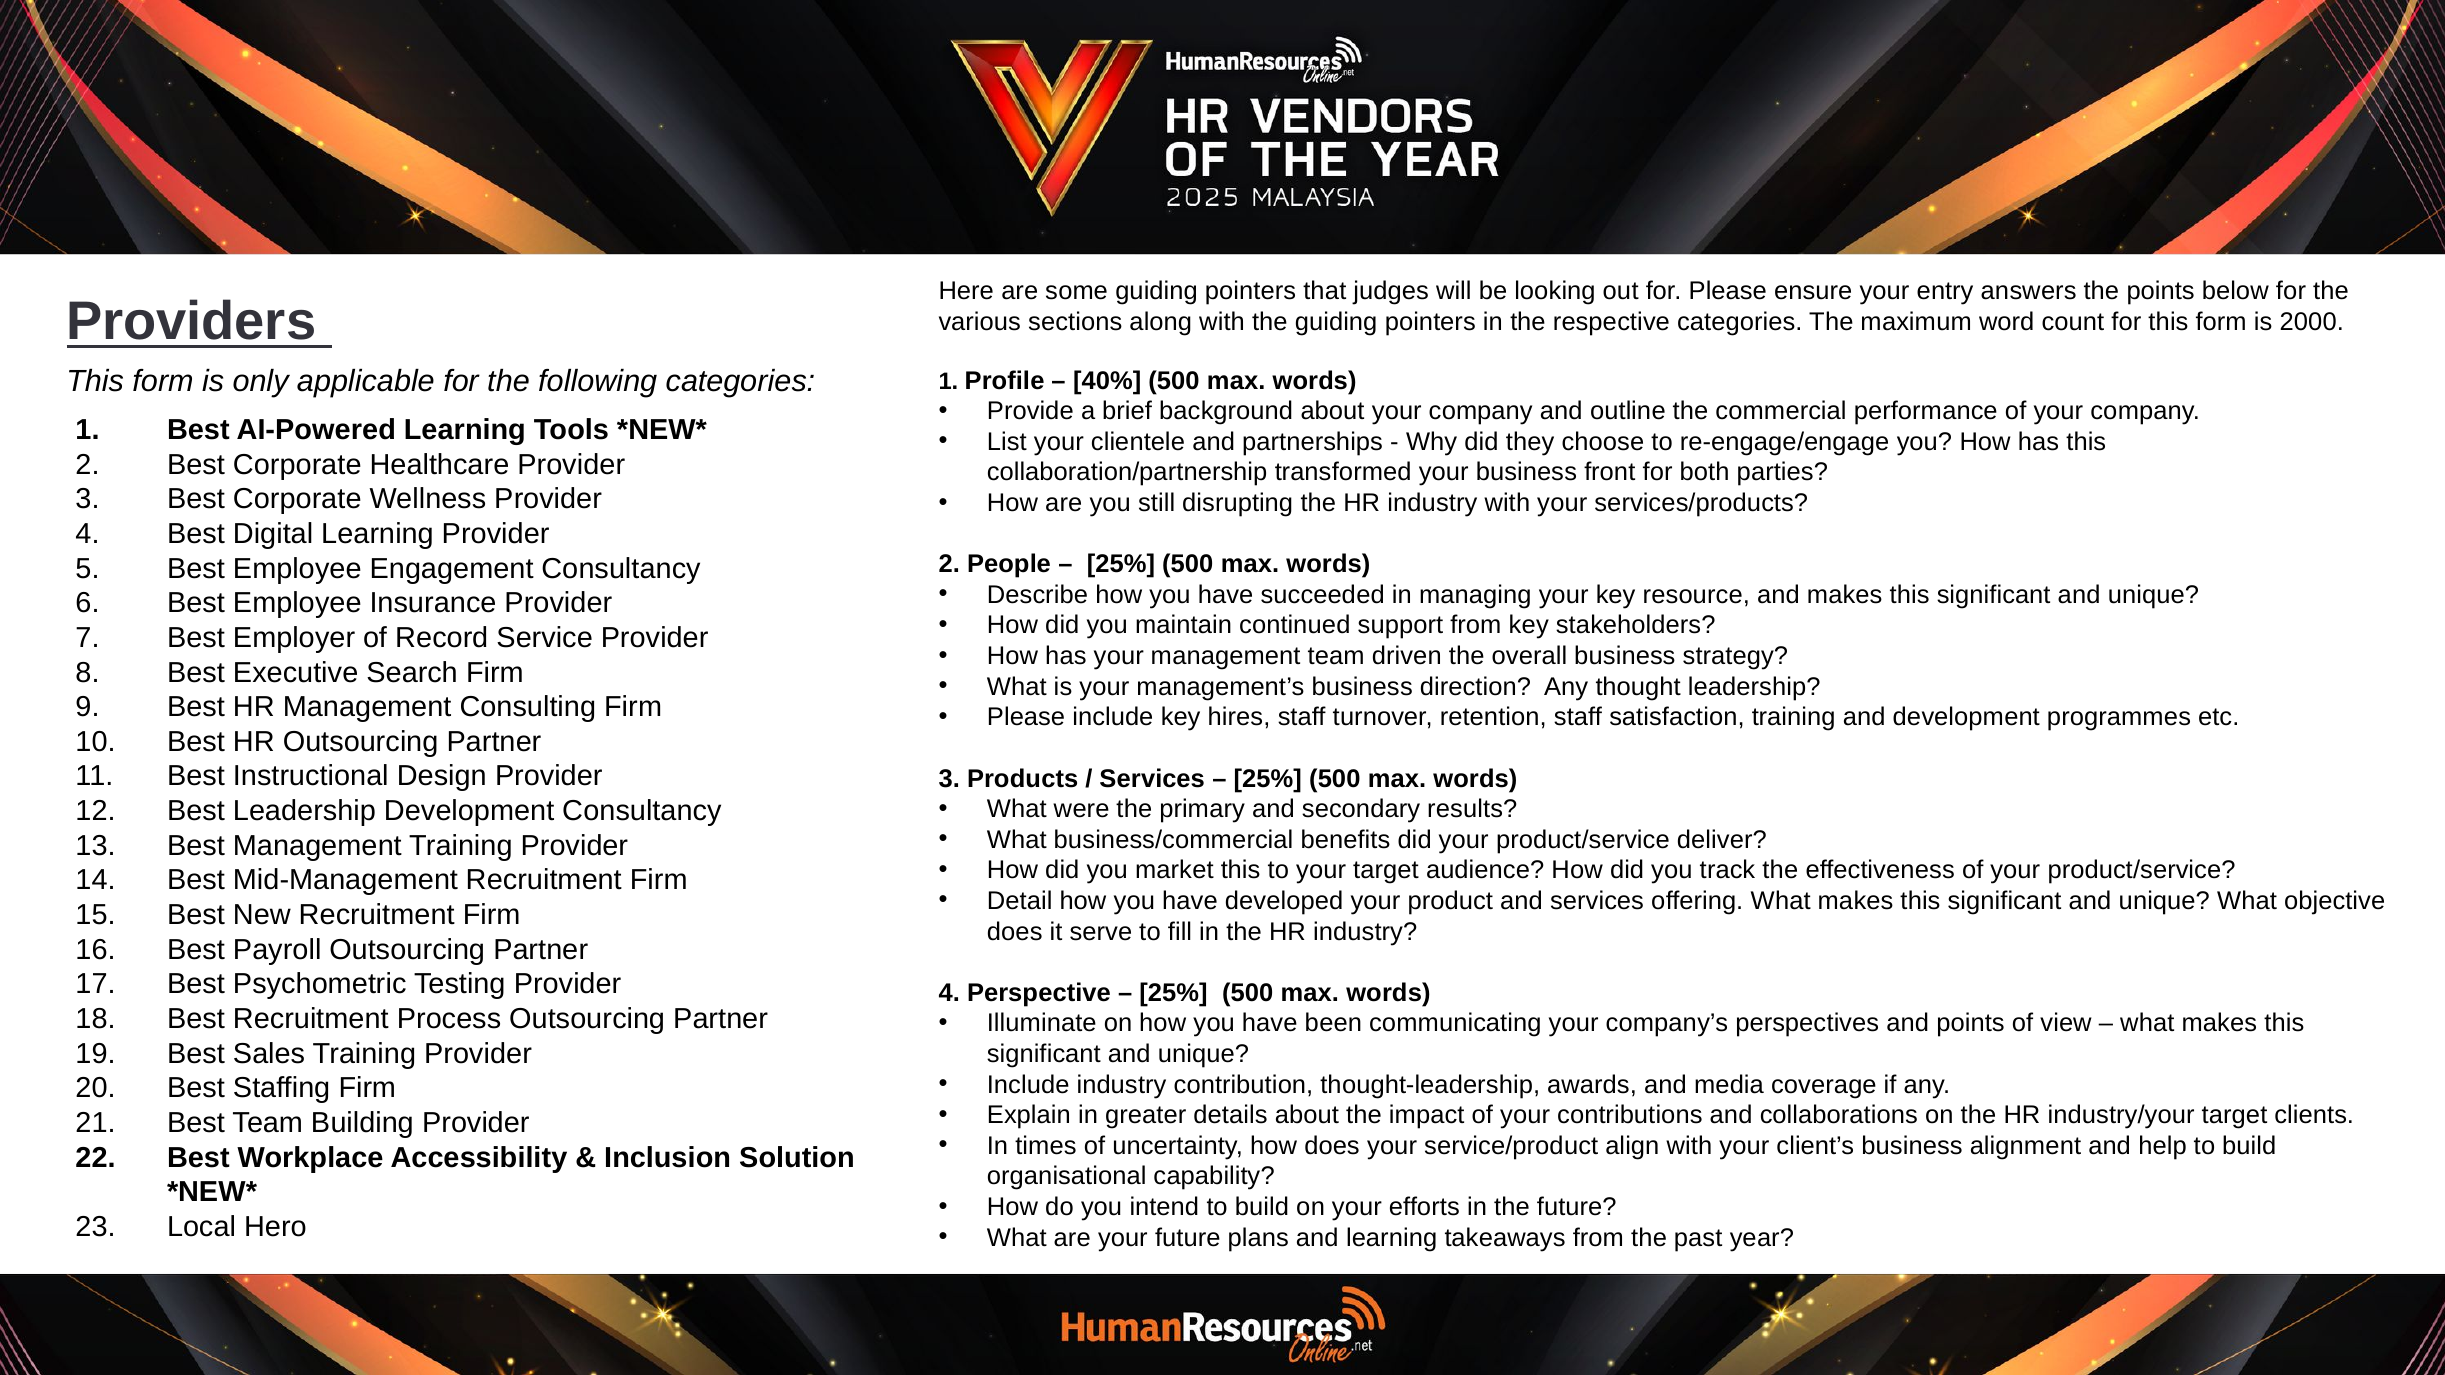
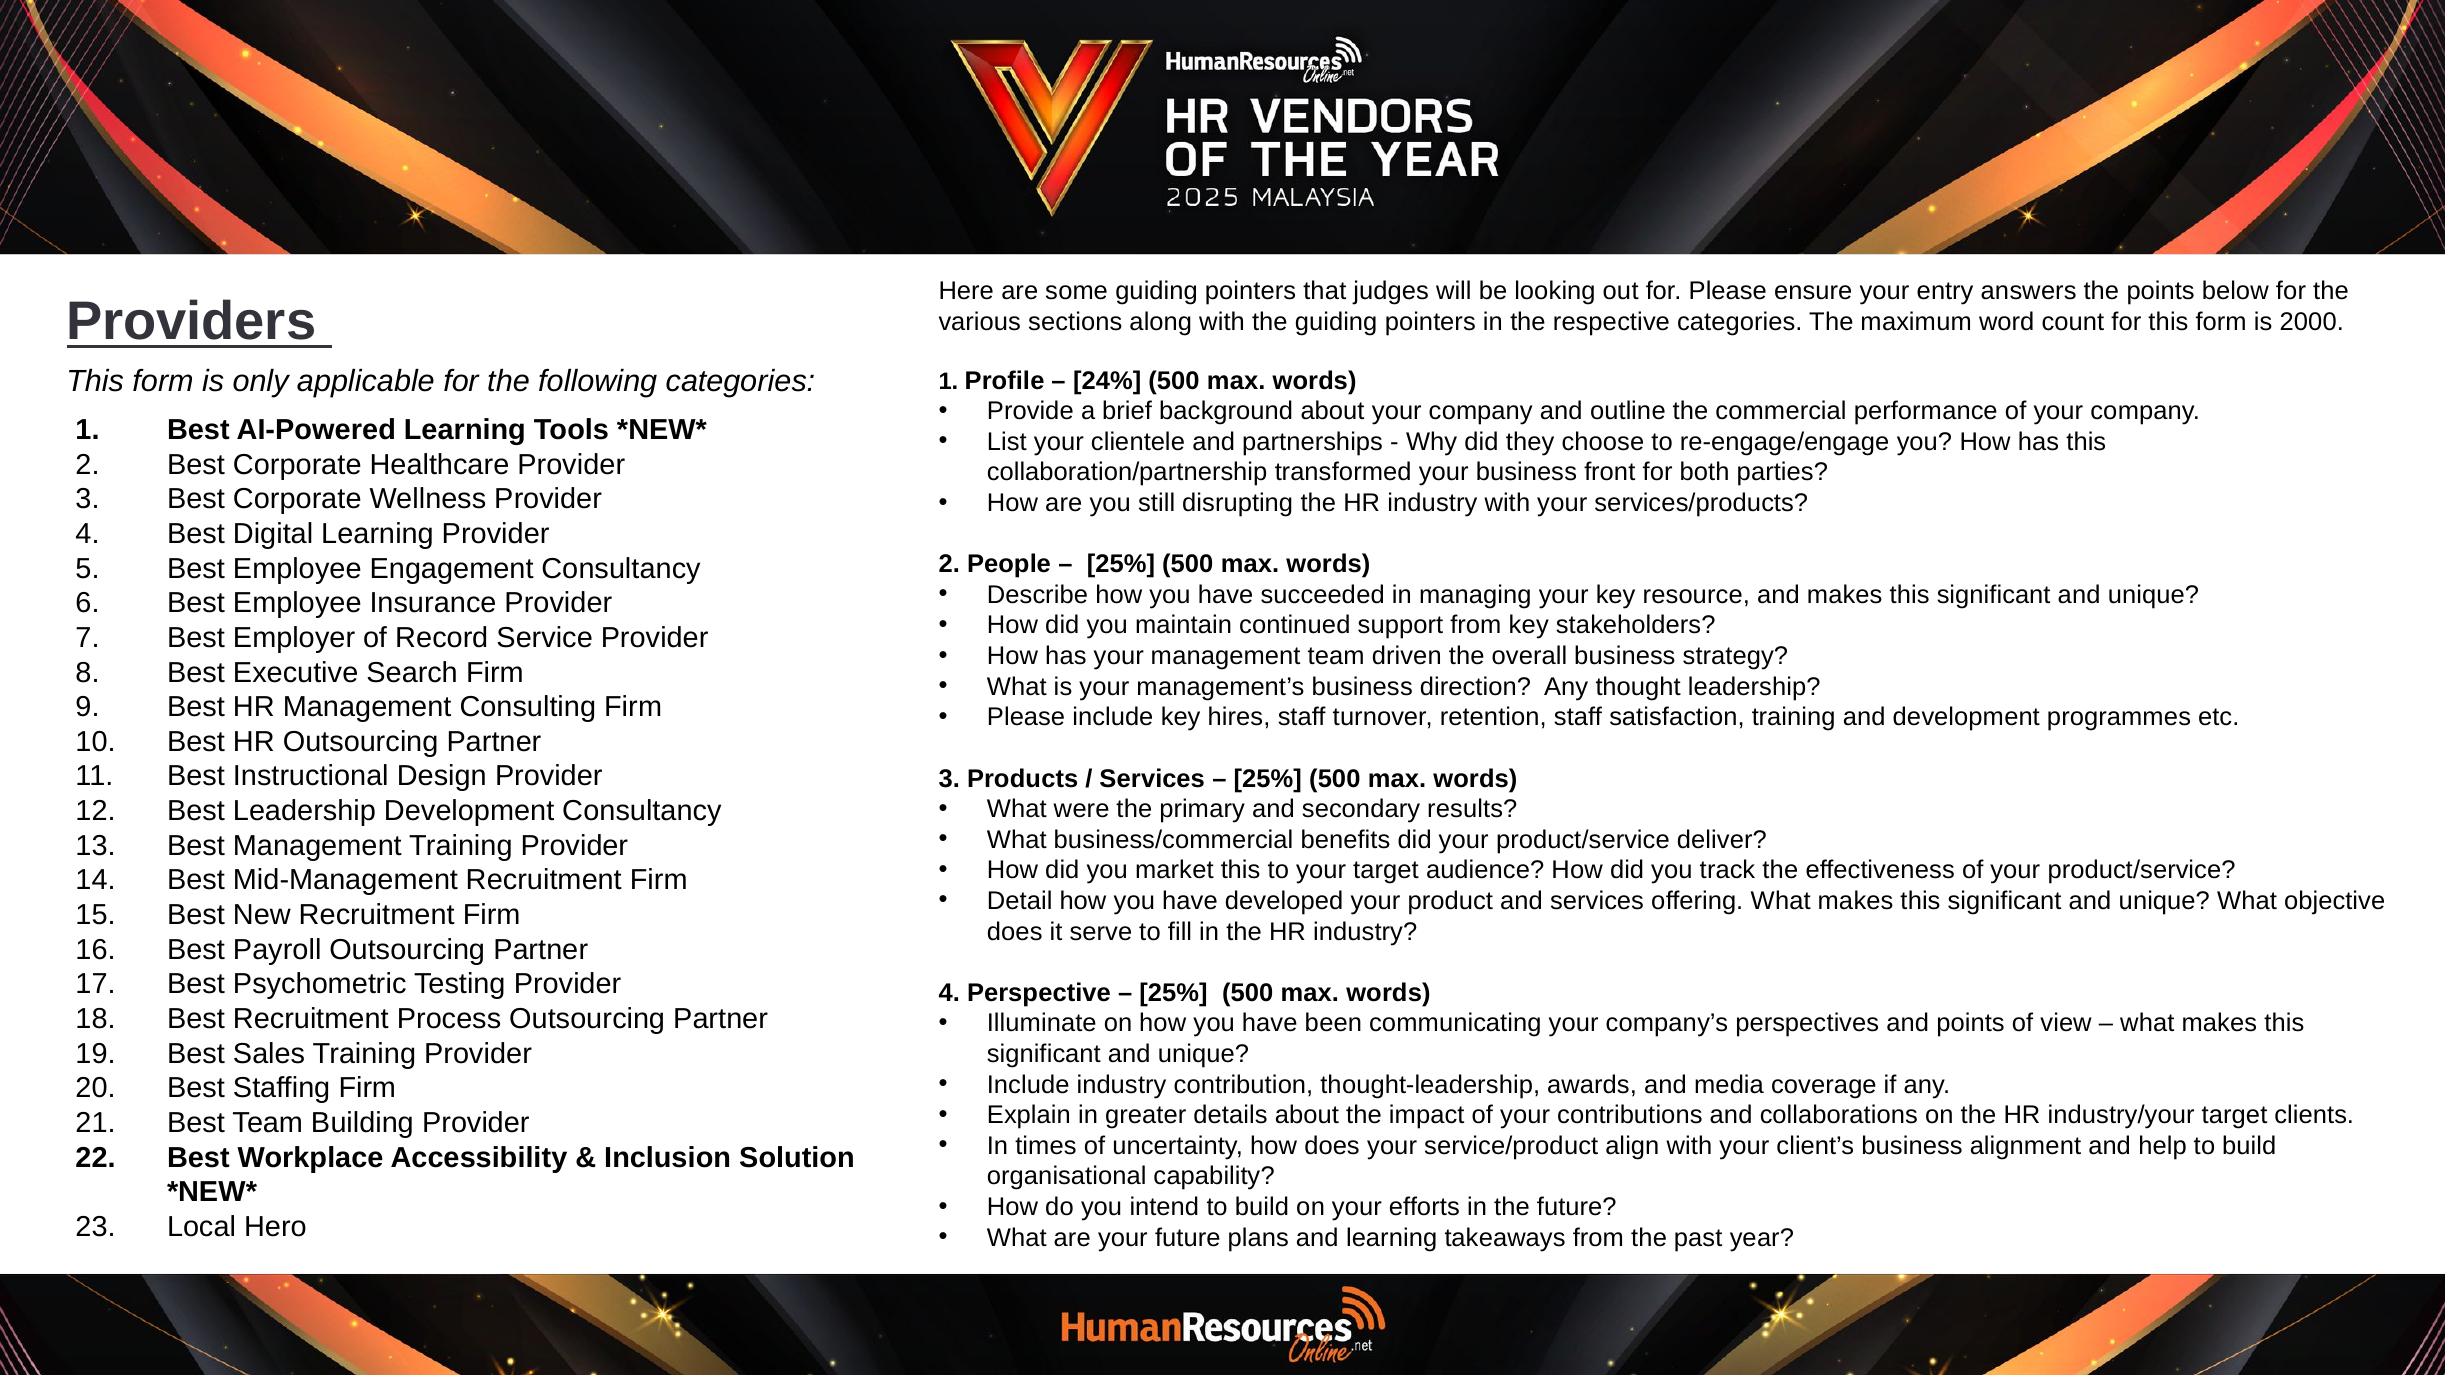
40%: 40% -> 24%
